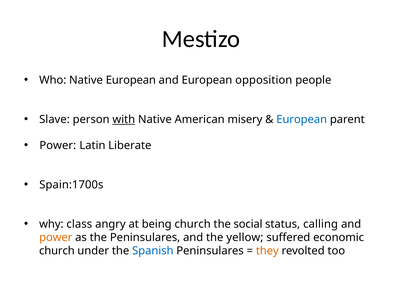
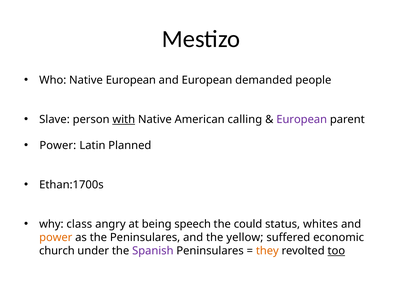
opposition: opposition -> demanded
misery: misery -> calling
European at (302, 119) colour: blue -> purple
Liberate: Liberate -> Planned
Spain:1700s: Spain:1700s -> Ethan:1700s
being church: church -> speech
social: social -> could
calling: calling -> whites
Spanish colour: blue -> purple
too underline: none -> present
